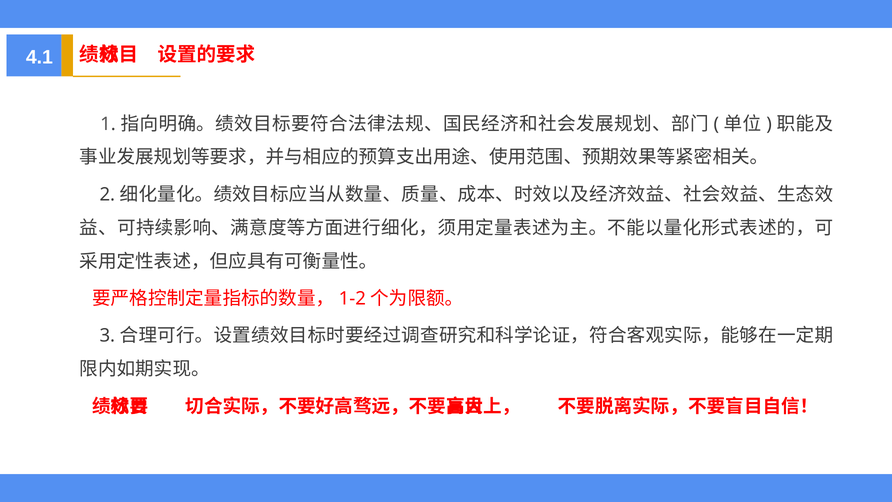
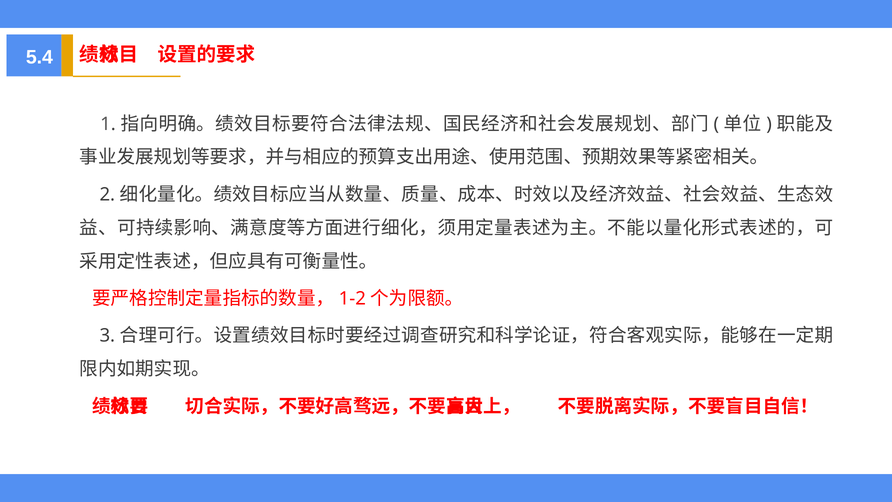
4.1: 4.1 -> 5.4
